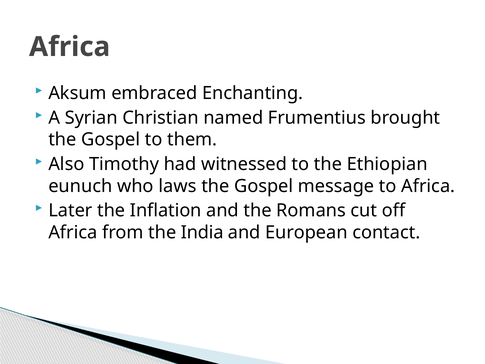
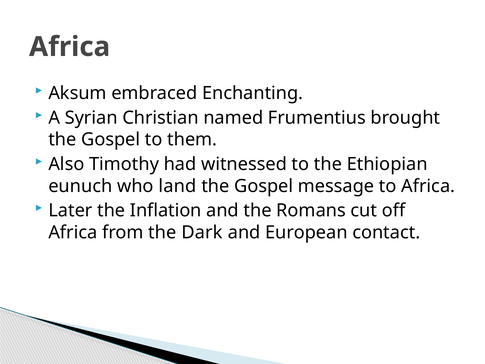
laws: laws -> land
India: India -> Dark
